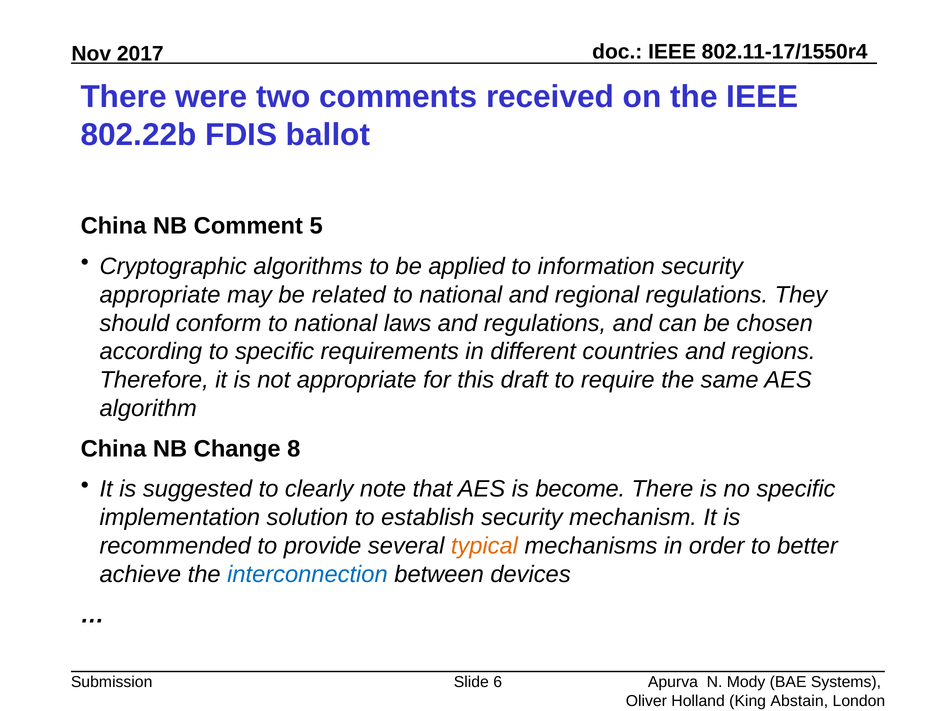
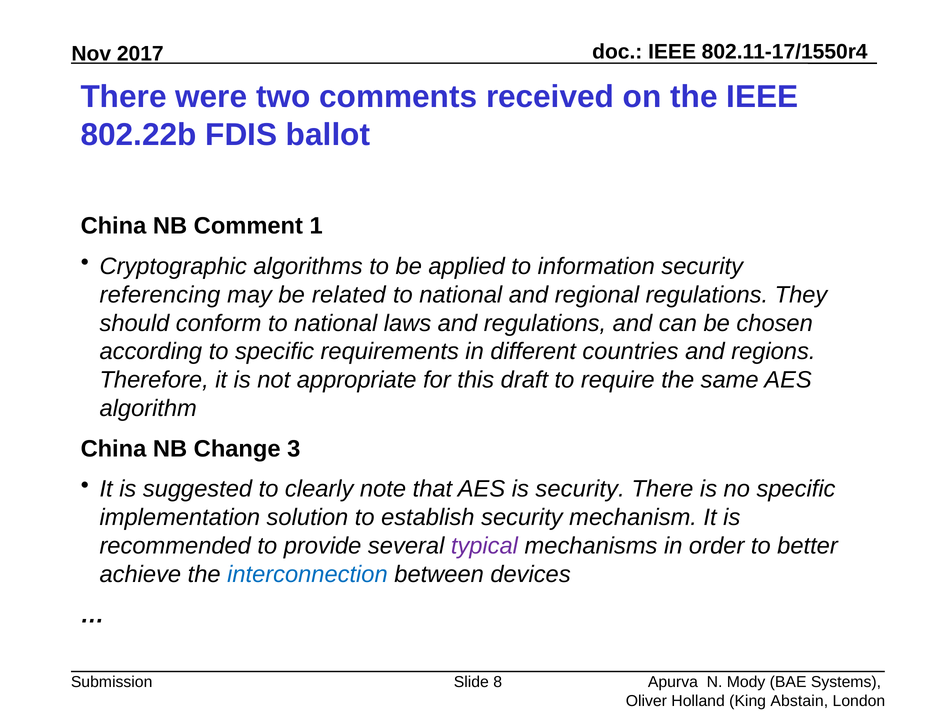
5: 5 -> 1
appropriate at (160, 295): appropriate -> referencing
8: 8 -> 3
is become: become -> security
typical colour: orange -> purple
6: 6 -> 8
